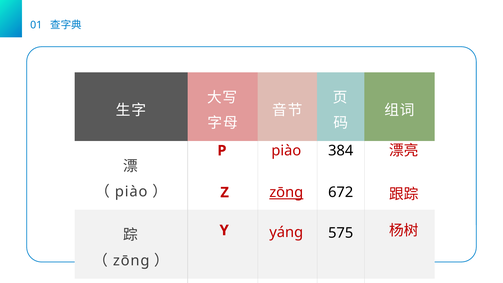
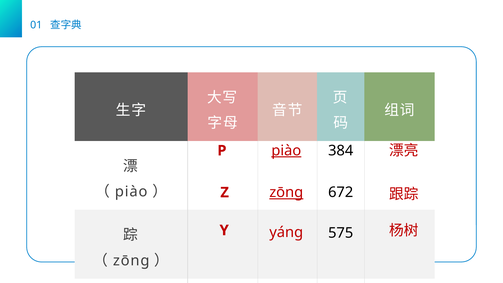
piào at (286, 151) underline: none -> present
